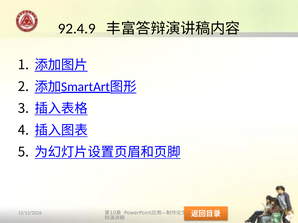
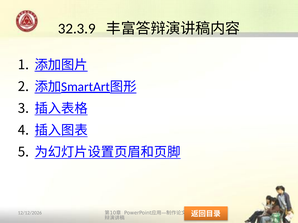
92.4.9: 92.4.9 -> 32.3.9
